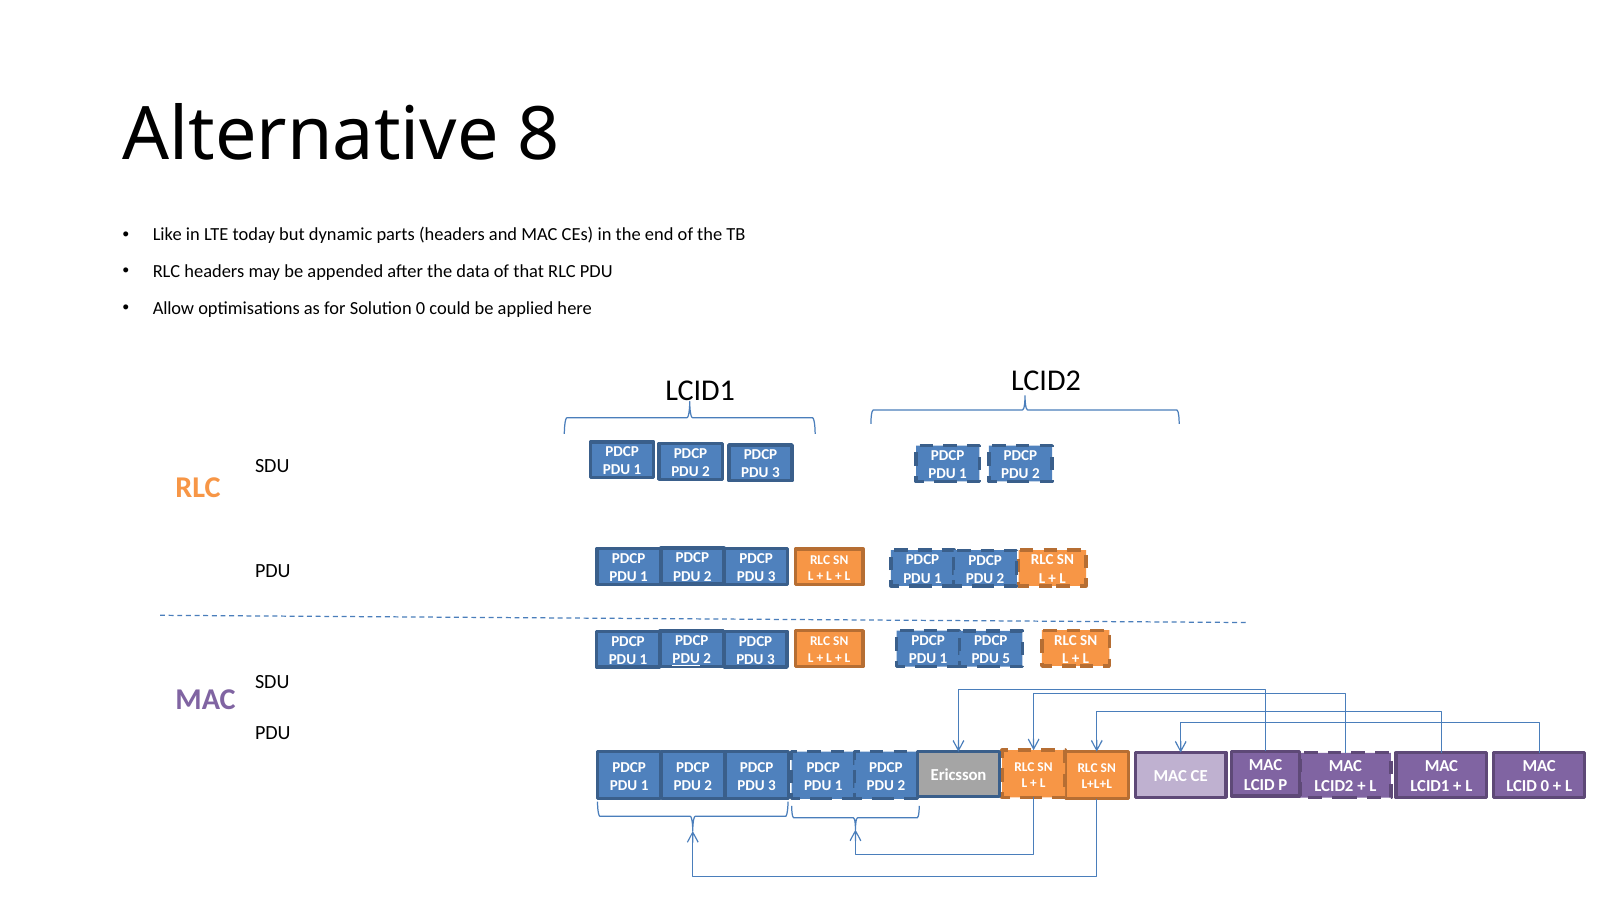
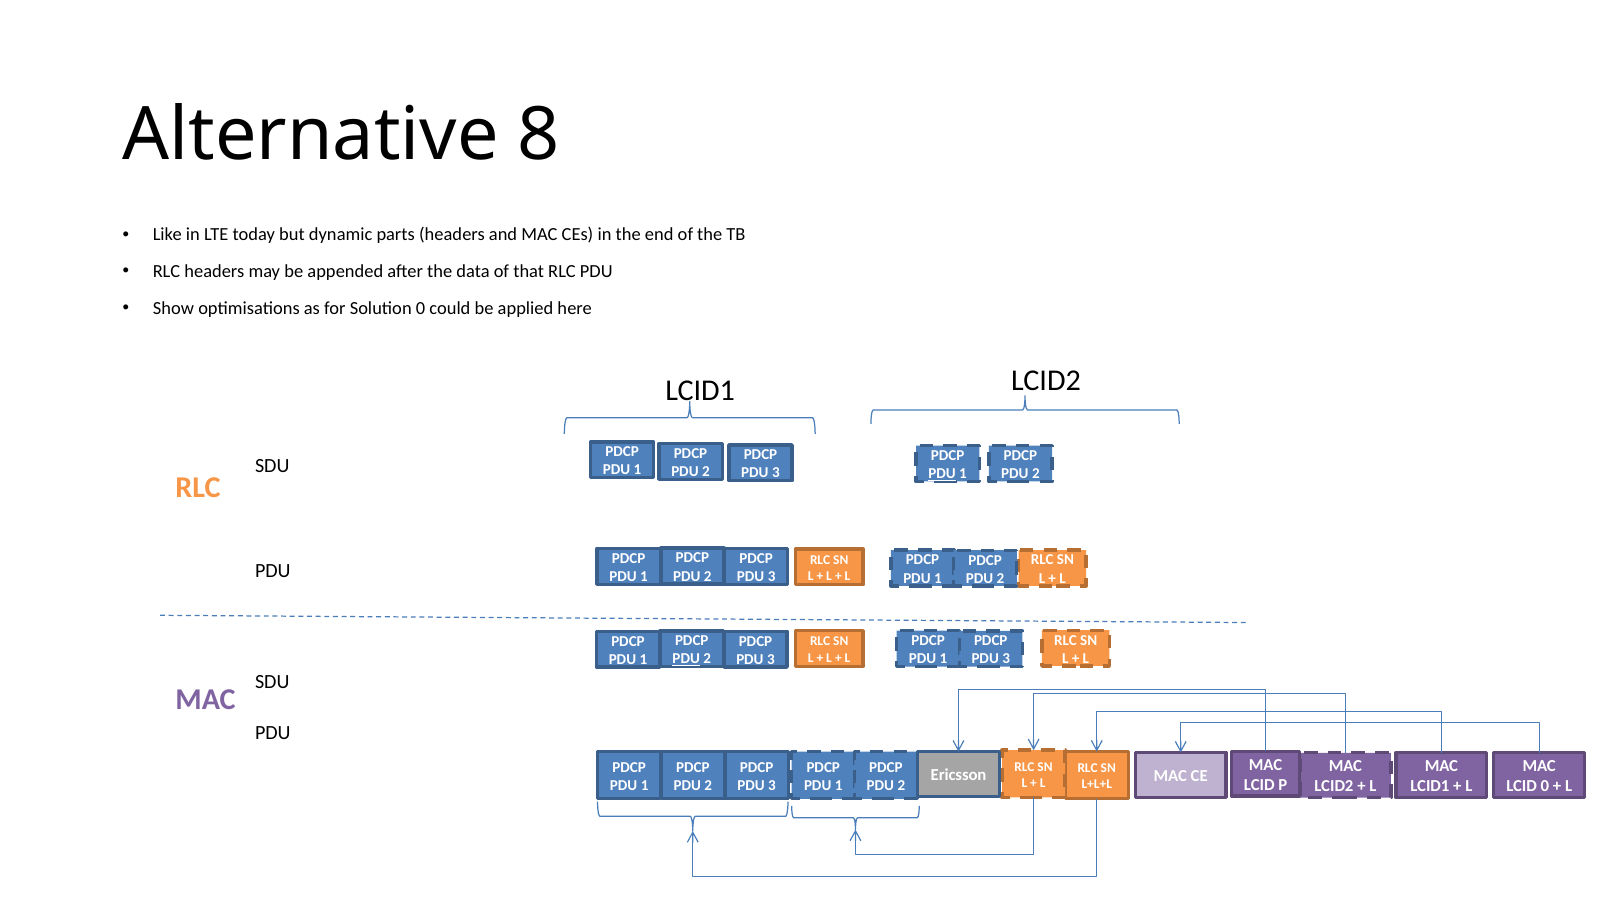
Allow: Allow -> Show
PDU at (942, 474) underline: none -> present
5 at (1006, 659): 5 -> 3
